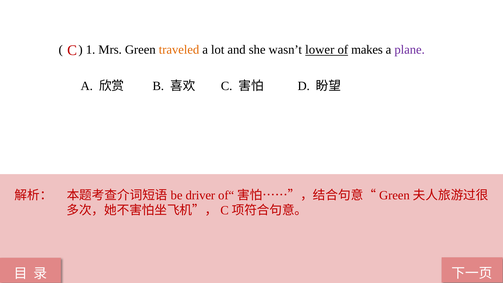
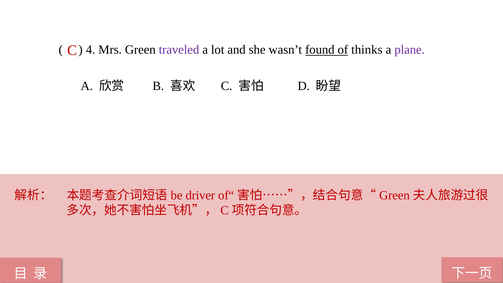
1: 1 -> 4
traveled colour: orange -> purple
lower: lower -> found
makes: makes -> thinks
